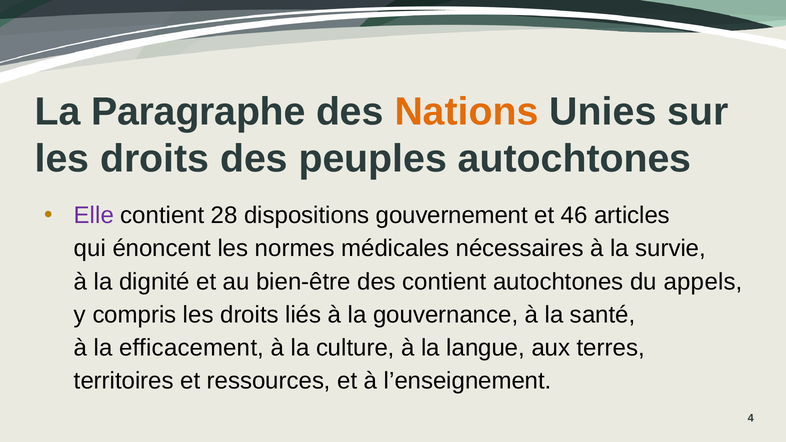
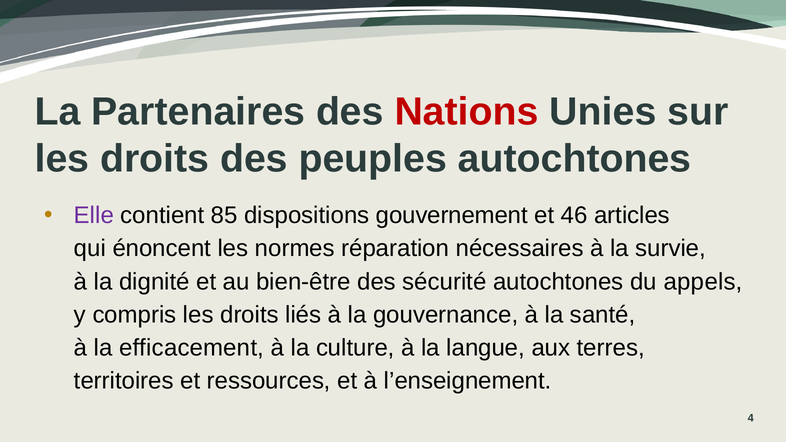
Paragraphe: Paragraphe -> Partenaires
Nations colour: orange -> red
28: 28 -> 85
médicales: médicales -> réparation
des contient: contient -> sécurité
